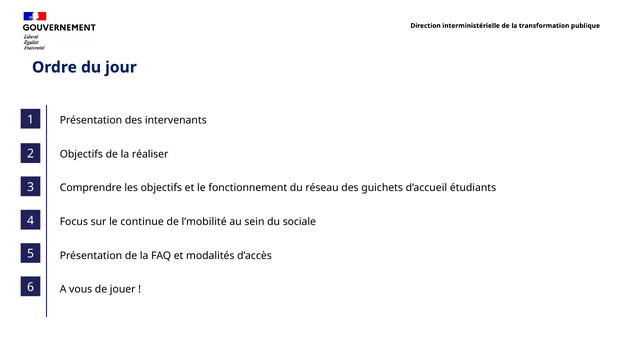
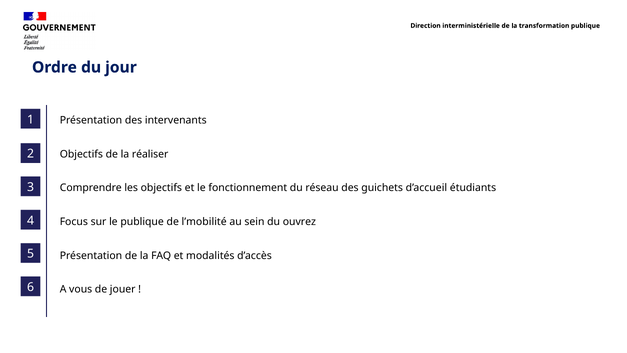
le continue: continue -> publique
sociale: sociale -> ouvrez
